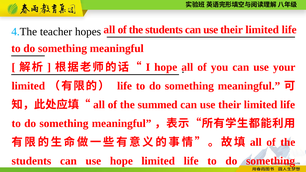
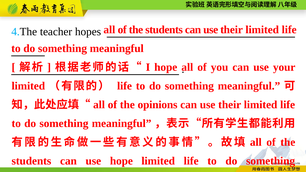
summed: summed -> opinions
